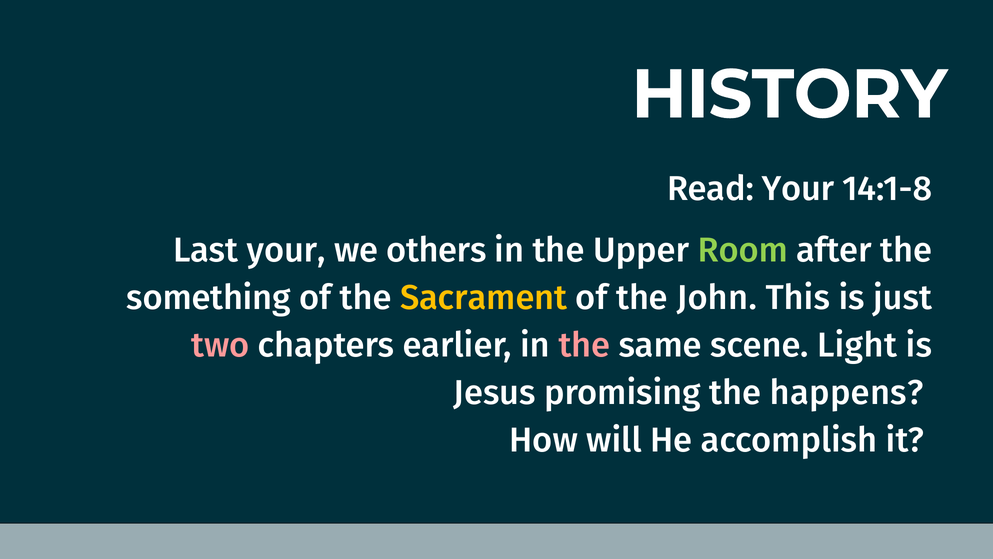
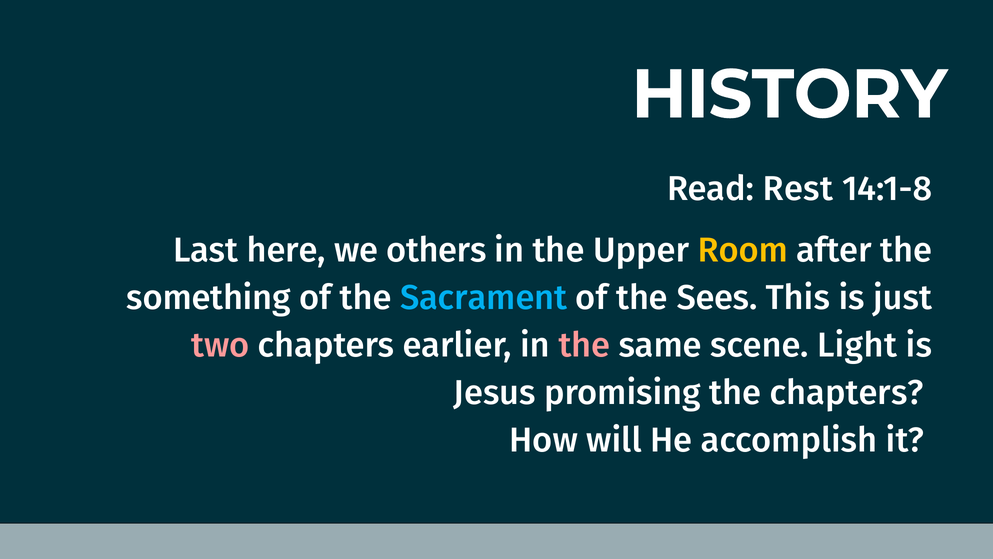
Read Your: Your -> Rest
Last your: your -> here
Room colour: light green -> yellow
Sacrament colour: yellow -> light blue
John: John -> Sees
the happens: happens -> chapters
